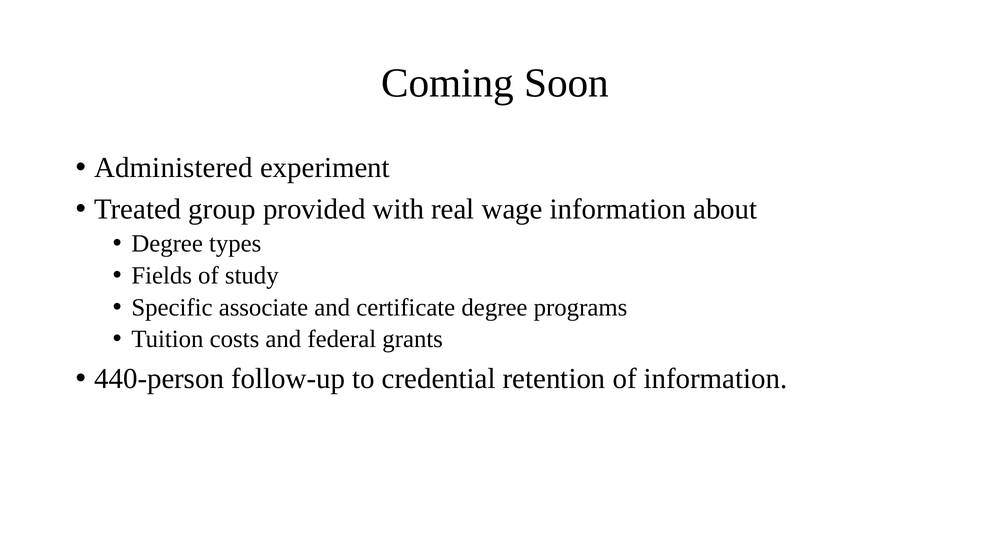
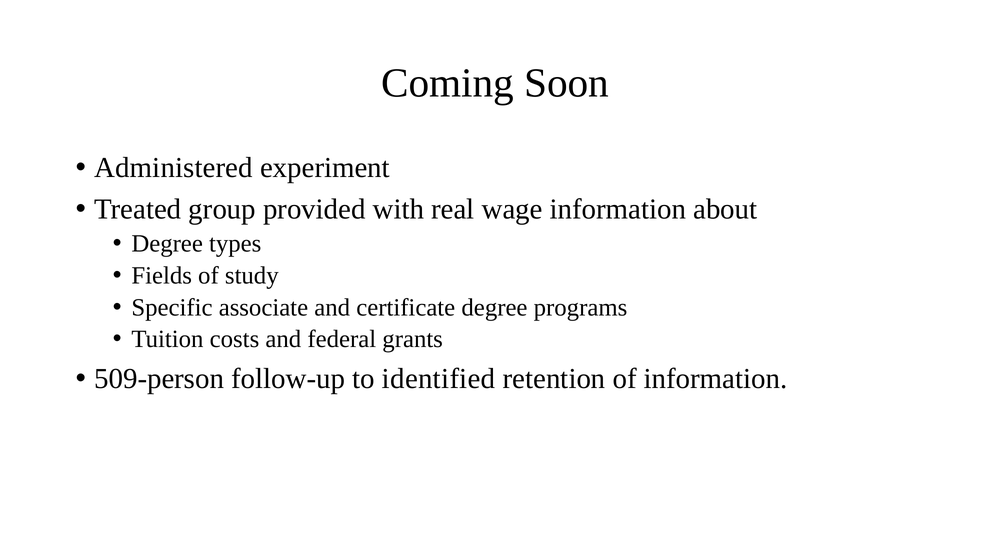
440-person: 440-person -> 509-person
credential: credential -> identified
